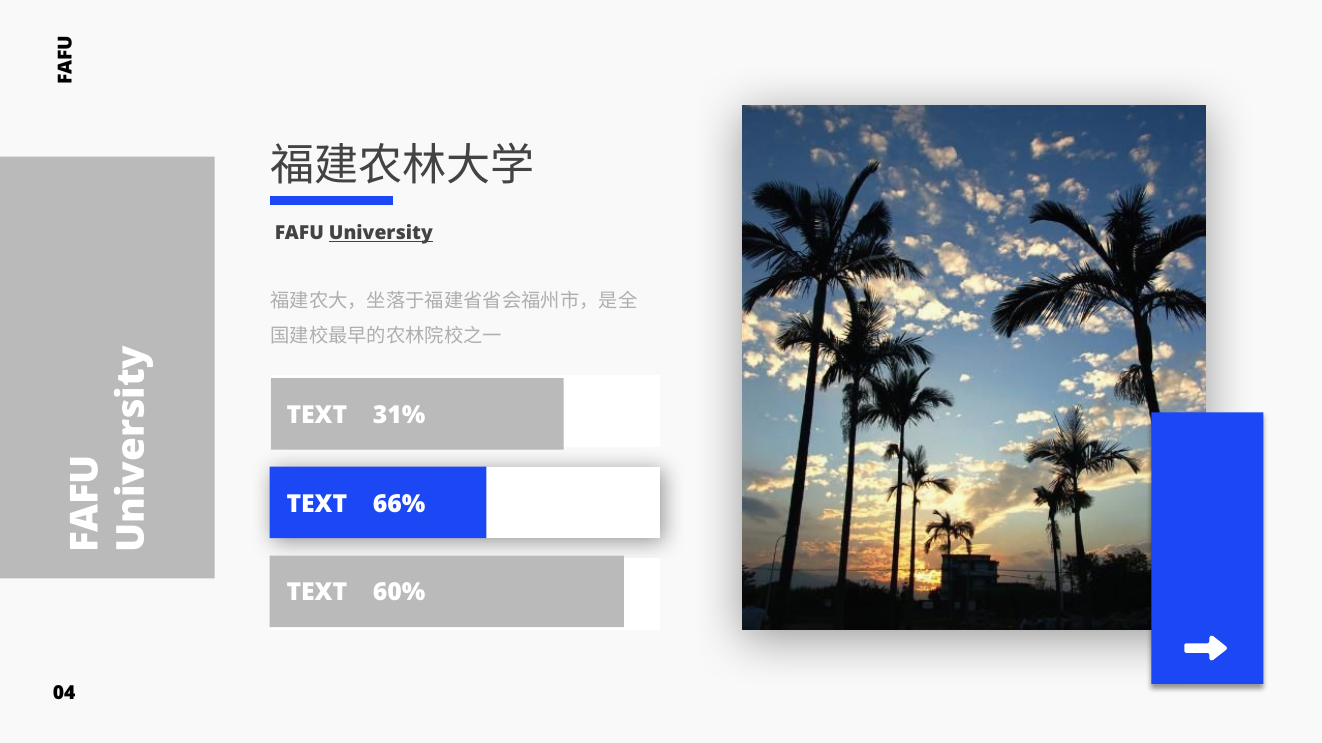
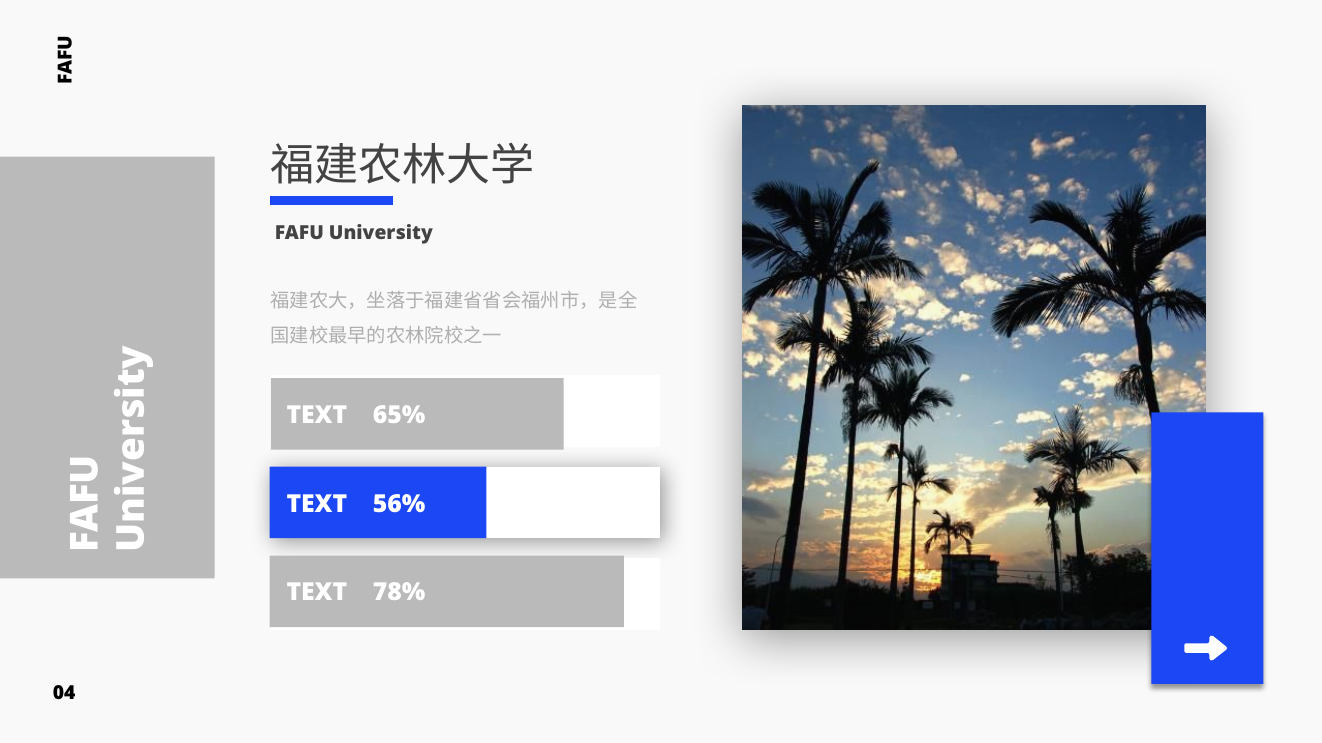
University underline: present -> none
31%: 31% -> 65%
66%: 66% -> 56%
60%: 60% -> 78%
